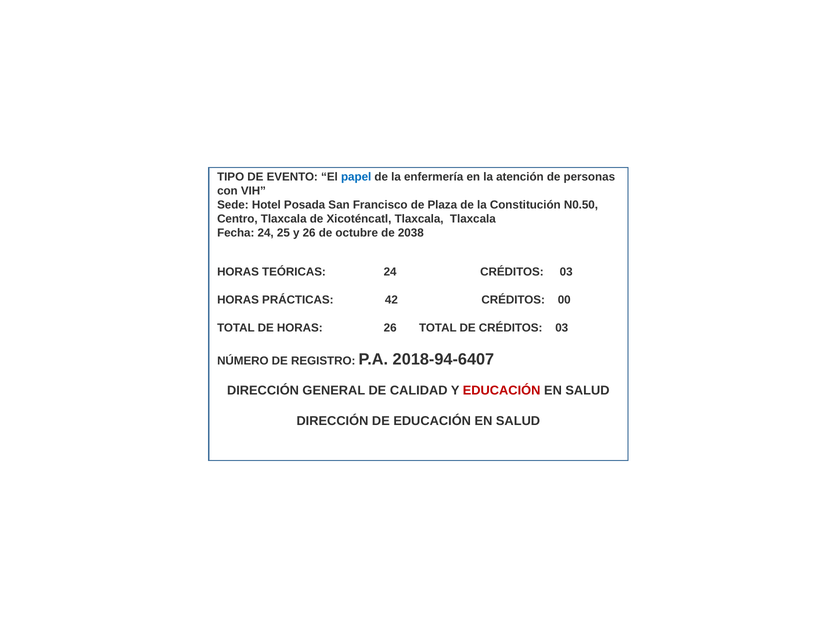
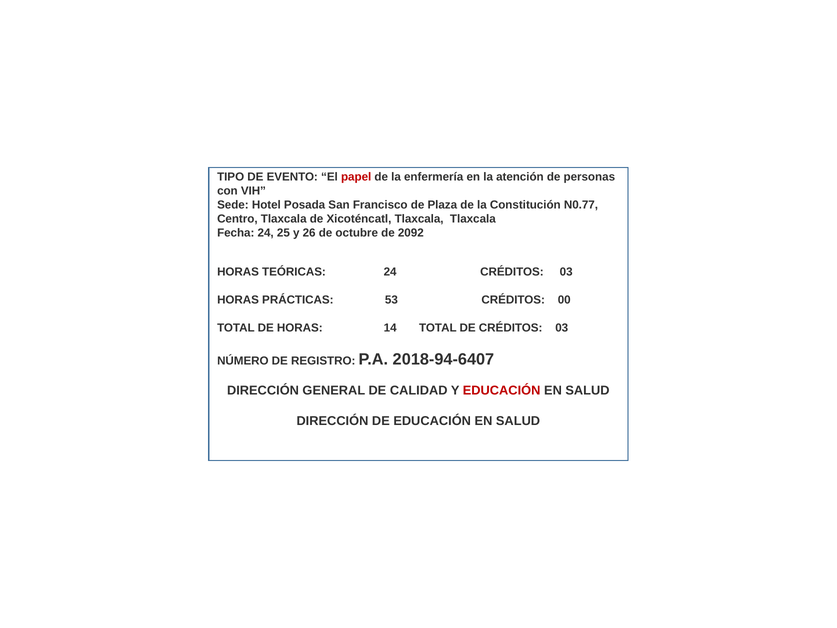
papel colour: blue -> red
N0.50: N0.50 -> N0.77
2038: 2038 -> 2092
42: 42 -> 53
HORAS 26: 26 -> 14
